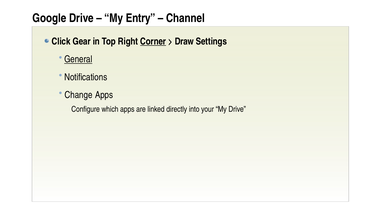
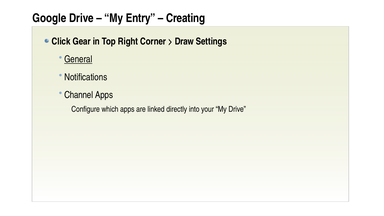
Channel: Channel -> Creating
Corner underline: present -> none
Change: Change -> Channel
